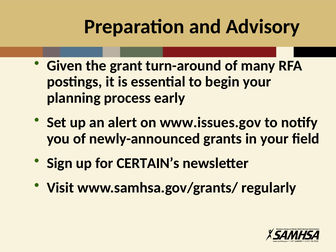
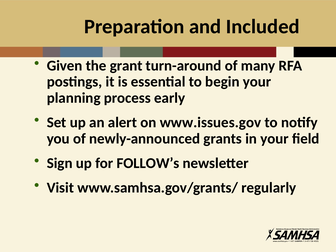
Advisory: Advisory -> Included
CERTAIN’s: CERTAIN’s -> FOLLOW’s
